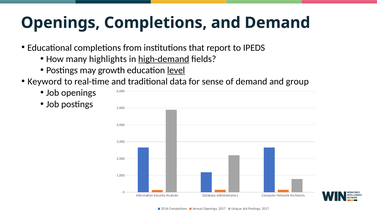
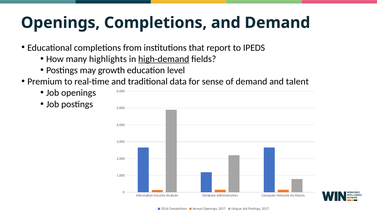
level underline: present -> none
Keyword: Keyword -> Premium
group: group -> talent
